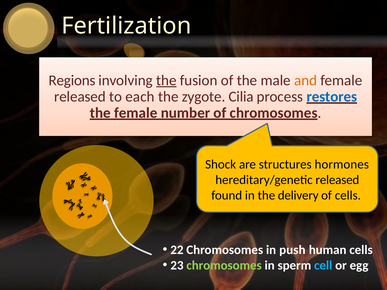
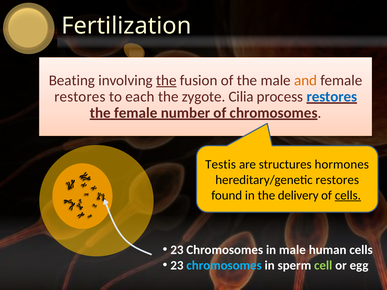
Regions: Regions -> Beating
released at (80, 97): released -> restores
Shock: Shock -> Testis
hereditary/genetic released: released -> restores
cells at (348, 195) underline: none -> present
22 at (177, 250): 22 -> 23
in push: push -> male
chromosomes at (224, 266) colour: light green -> light blue
cell colour: light blue -> light green
